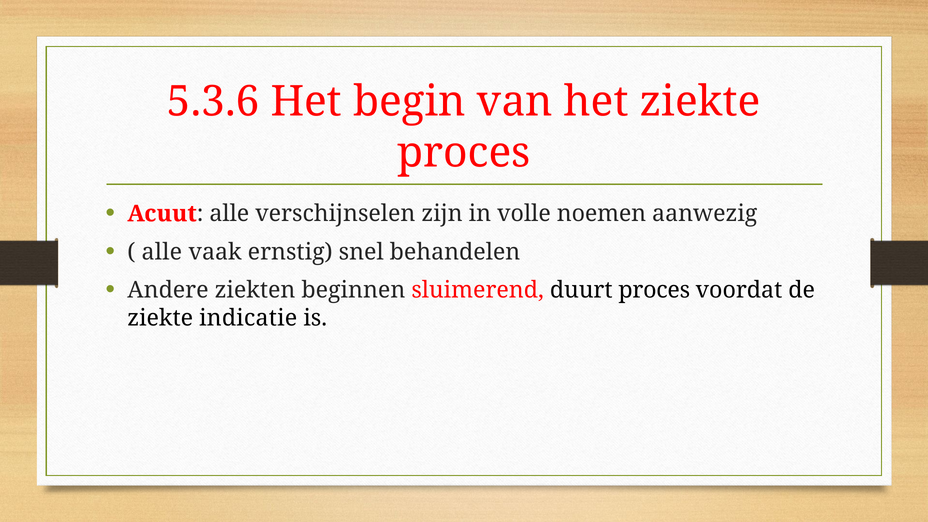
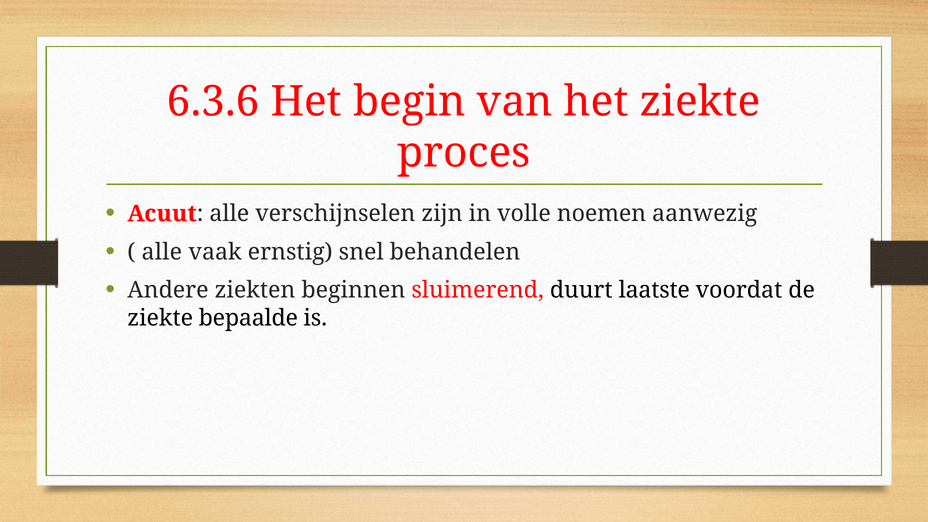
5.3.6: 5.3.6 -> 6.3.6
duurt proces: proces -> laatste
indicatie: indicatie -> bepaalde
